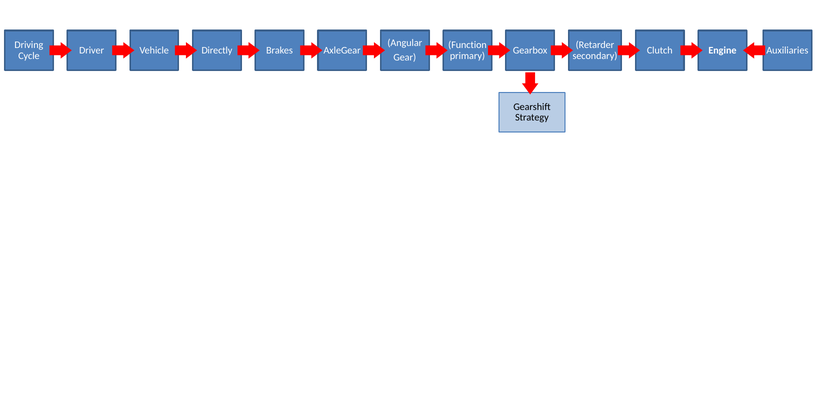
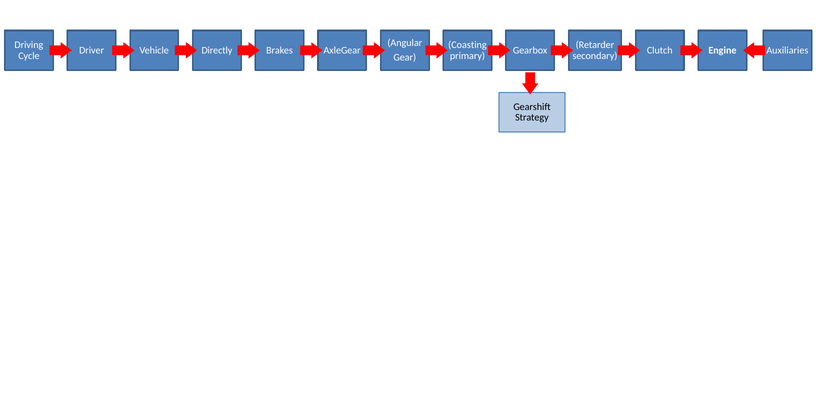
Function: Function -> Coasting
